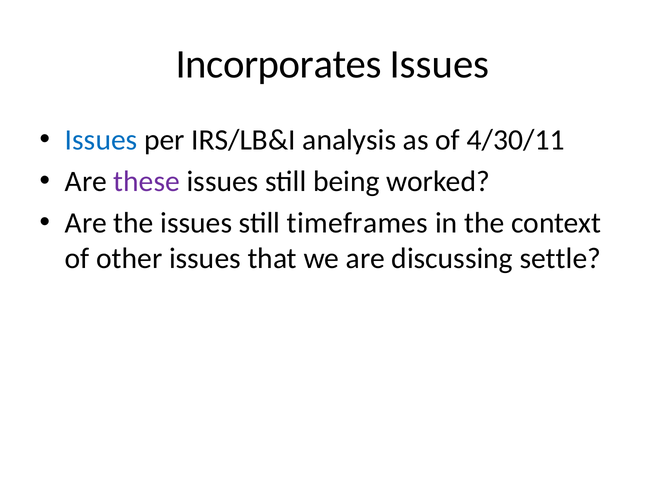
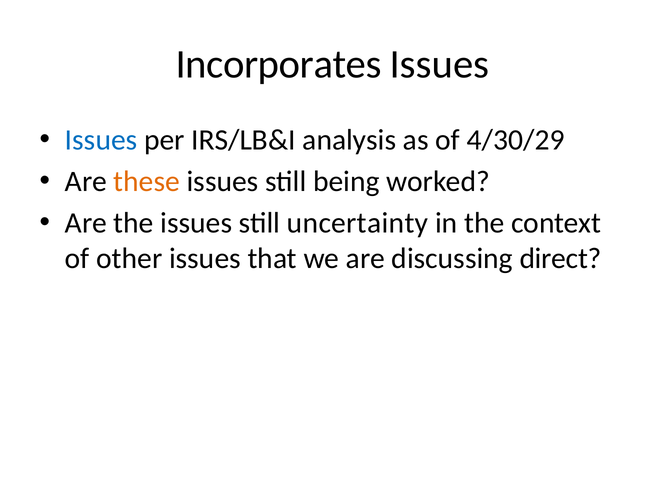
4/30/11: 4/30/11 -> 4/30/29
these colour: purple -> orange
timeframes: timeframes -> uncertainty
settle: settle -> direct
